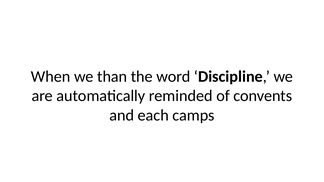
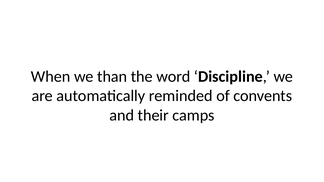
each: each -> their
